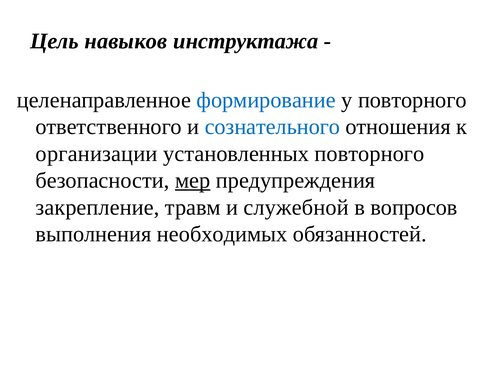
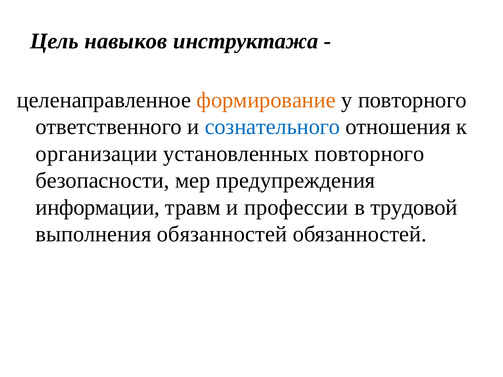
формирование colour: blue -> orange
мер underline: present -> none
закрепление: закрепление -> информации
служебной: служебной -> профессии
вопросов: вопросов -> трудовой
выполнения необходимых: необходимых -> обязанностей
